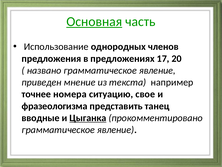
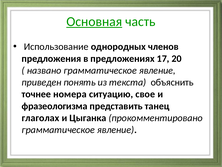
мнение: мнение -> понять
например: например -> объяснить
вводные: вводные -> глаголах
Цыганка underline: present -> none
